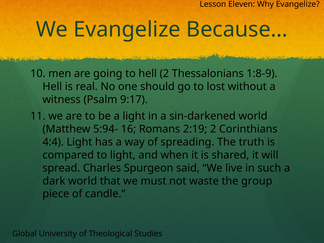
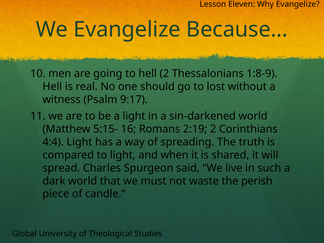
5:94-: 5:94- -> 5:15-
group: group -> perish
